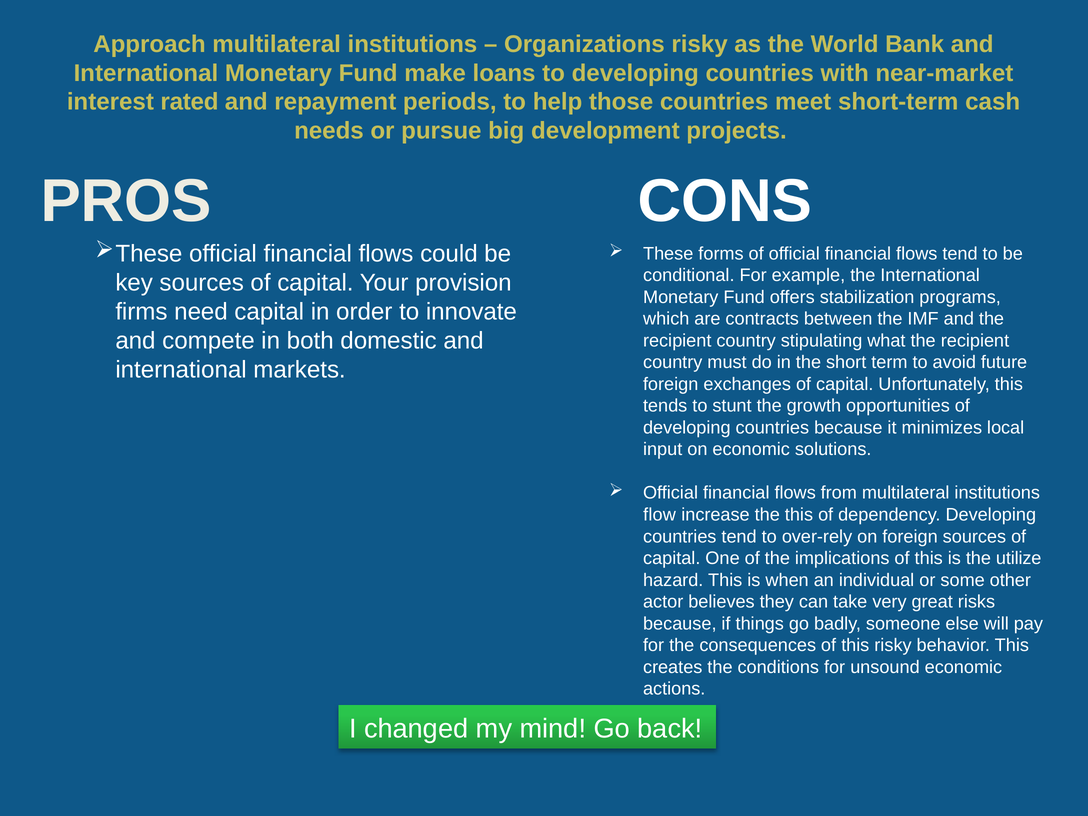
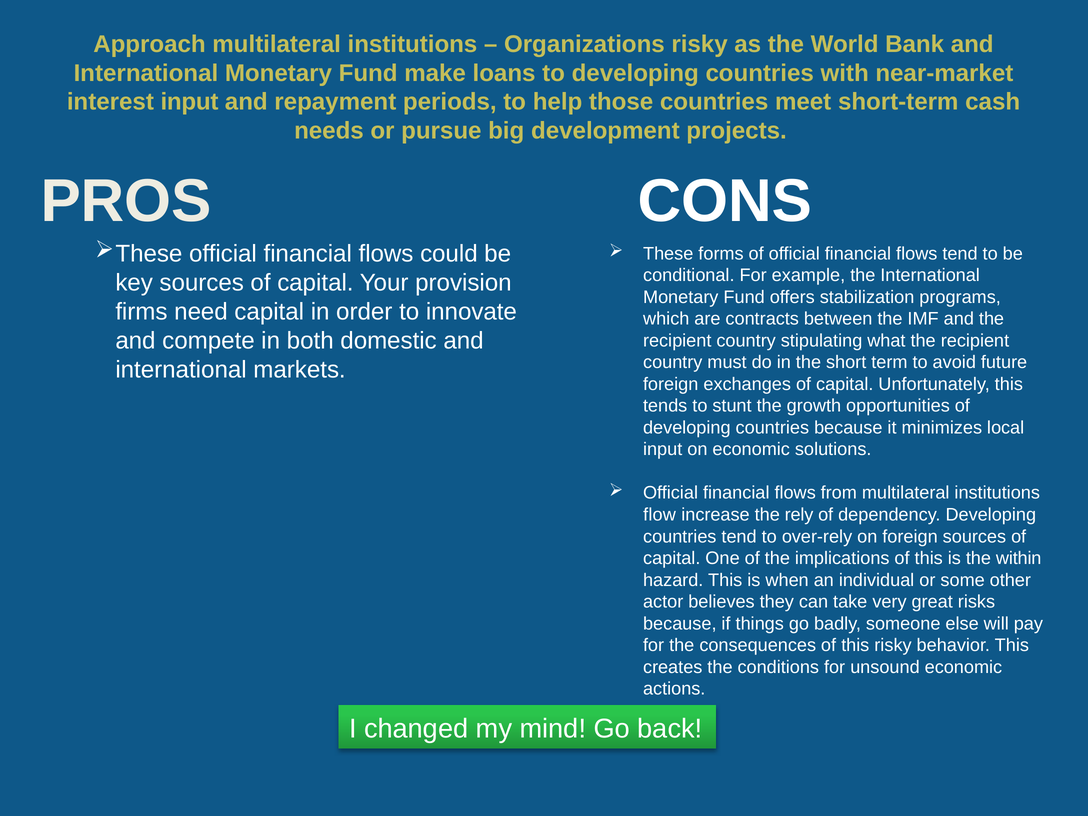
interest rated: rated -> input
the this: this -> rely
utilize: utilize -> within
